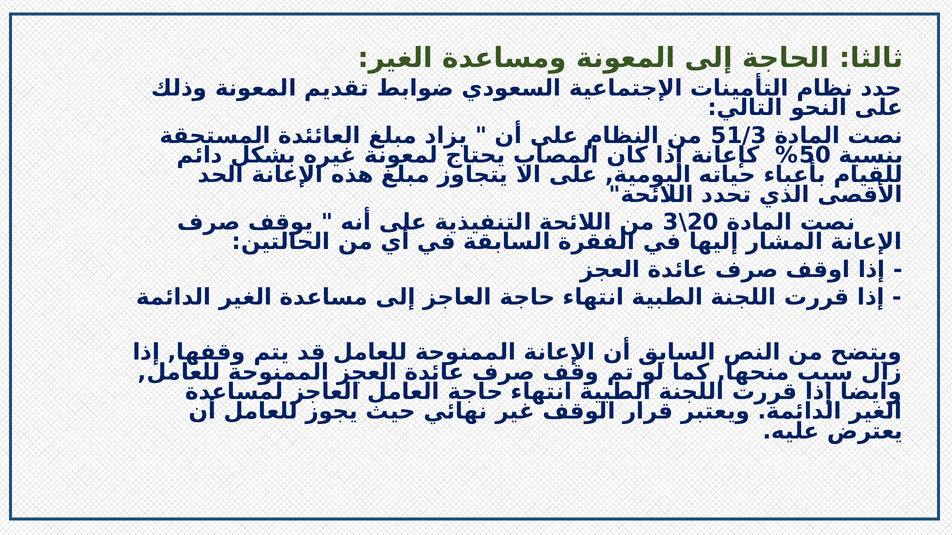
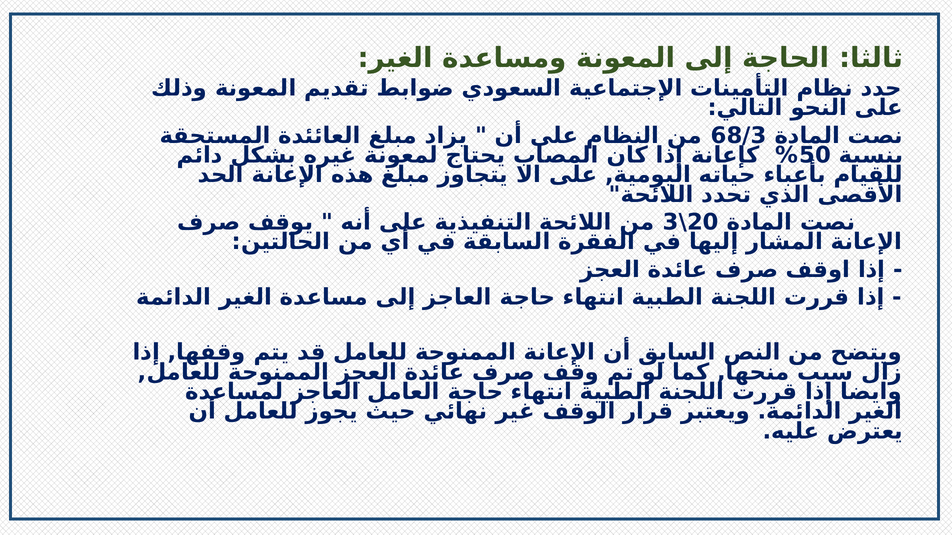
51/3: 51/3 -> 68/3
